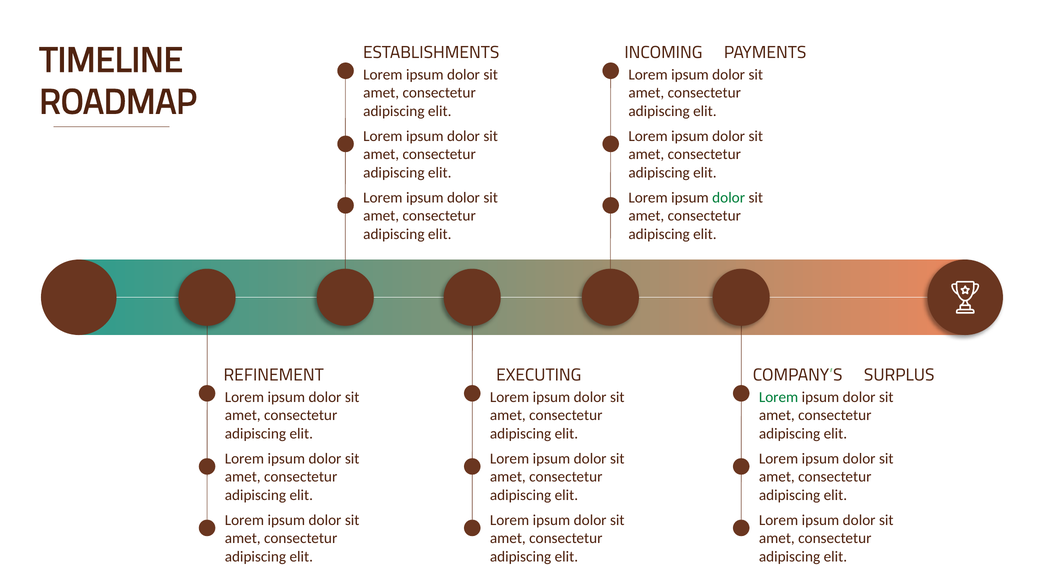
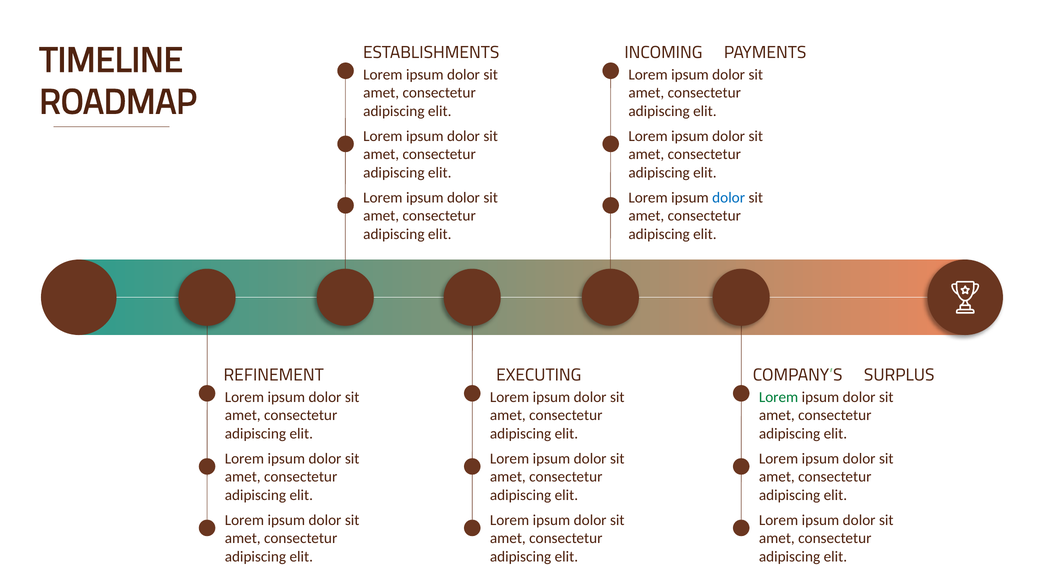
dolor at (729, 198) colour: green -> blue
